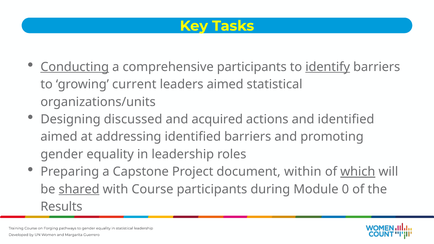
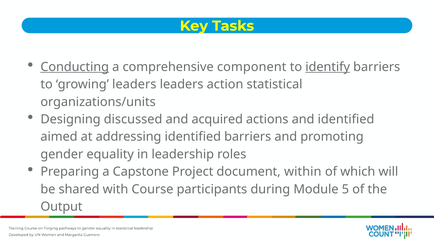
comprehensive participants: participants -> component
growing current: current -> leaders
leaders aimed: aimed -> action
which underline: present -> none
shared underline: present -> none
0: 0 -> 5
Results: Results -> Output
